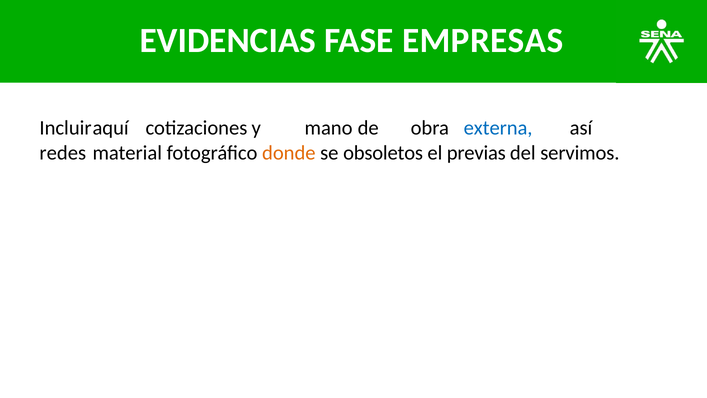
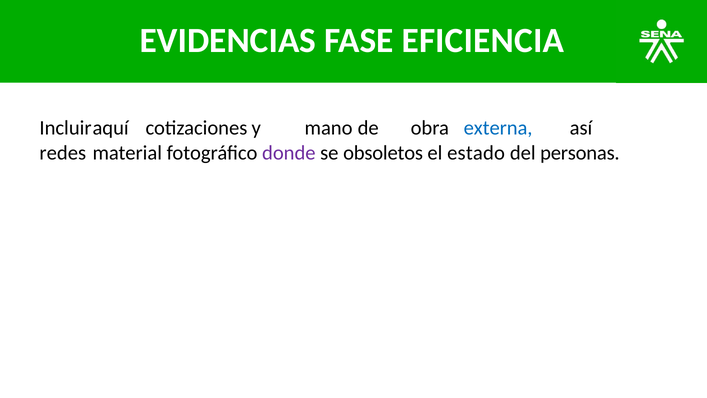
EMPRESAS: EMPRESAS -> EFICIENCIA
donde colour: orange -> purple
previas: previas -> estado
servimos: servimos -> personas
